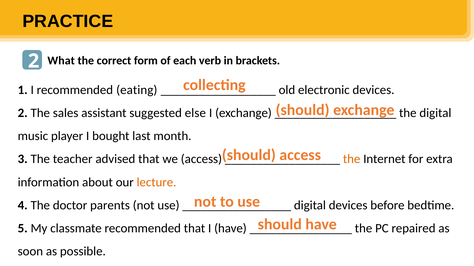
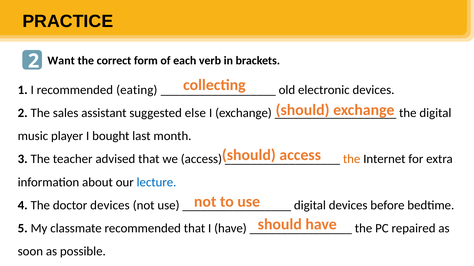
What: What -> Want
lecture colour: orange -> blue
doctor parents: parents -> devices
